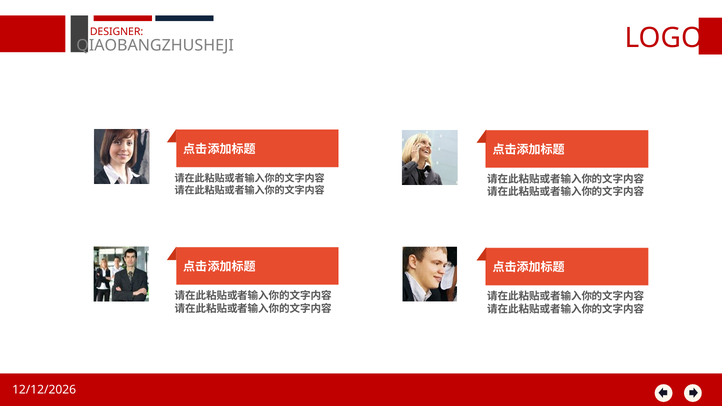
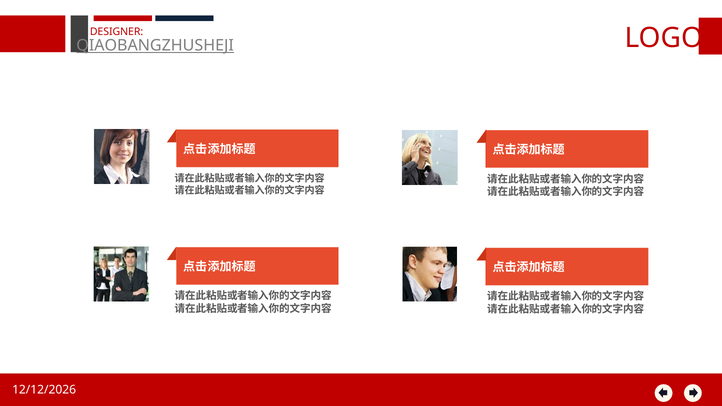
QIAOBANGZHUSHEJI underline: none -> present
